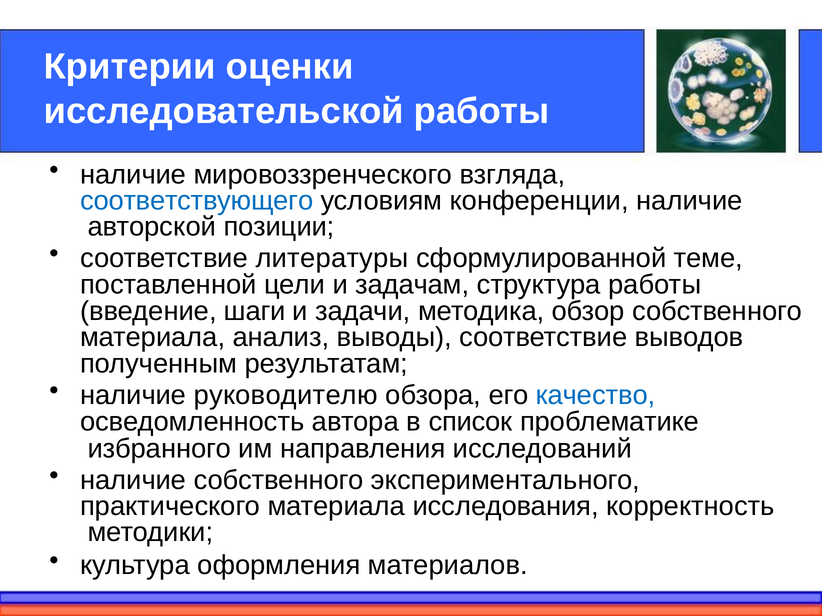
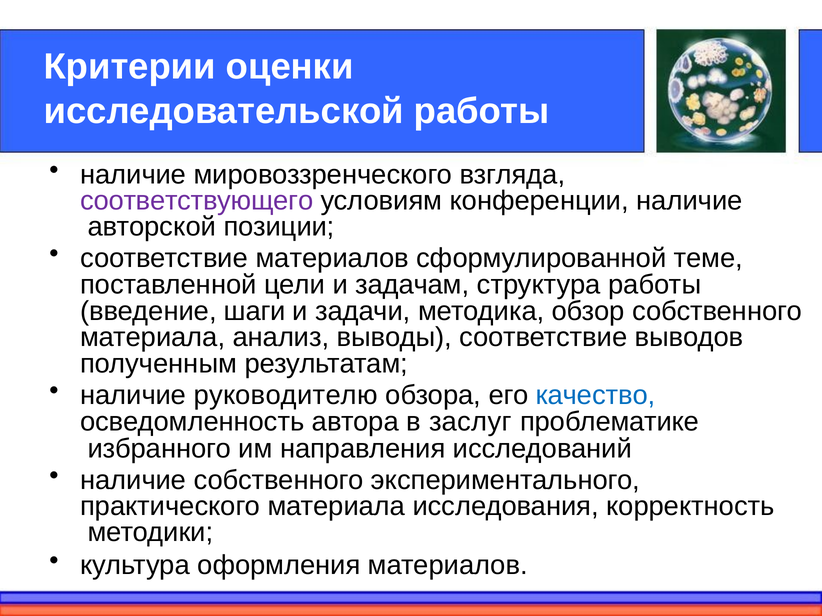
соответствующего colour: blue -> purple
соответствие литературы: литературы -> материалов
список: список -> заслуг
